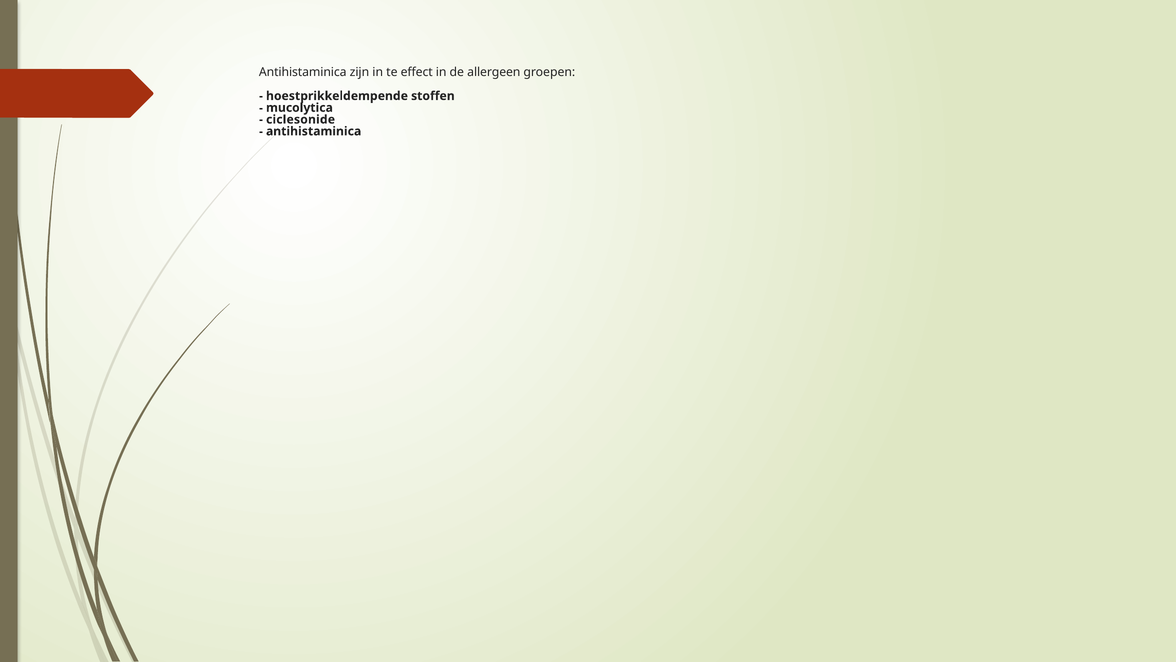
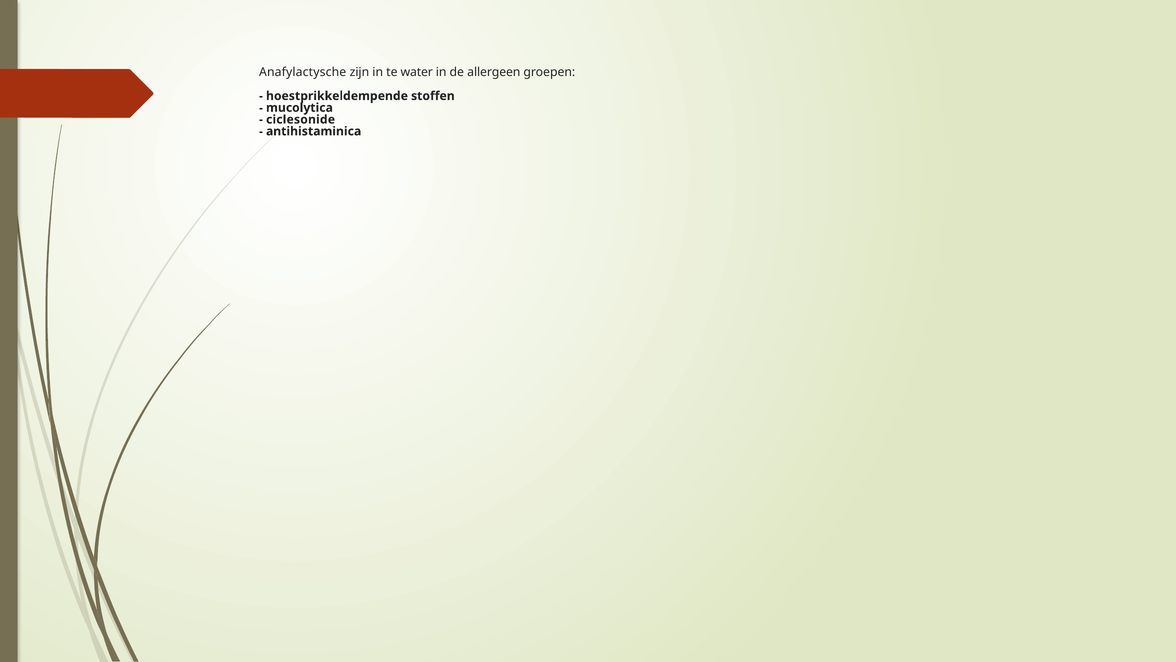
Antihistaminica at (303, 72): Antihistaminica -> Anafylactysche
effect: effect -> water
